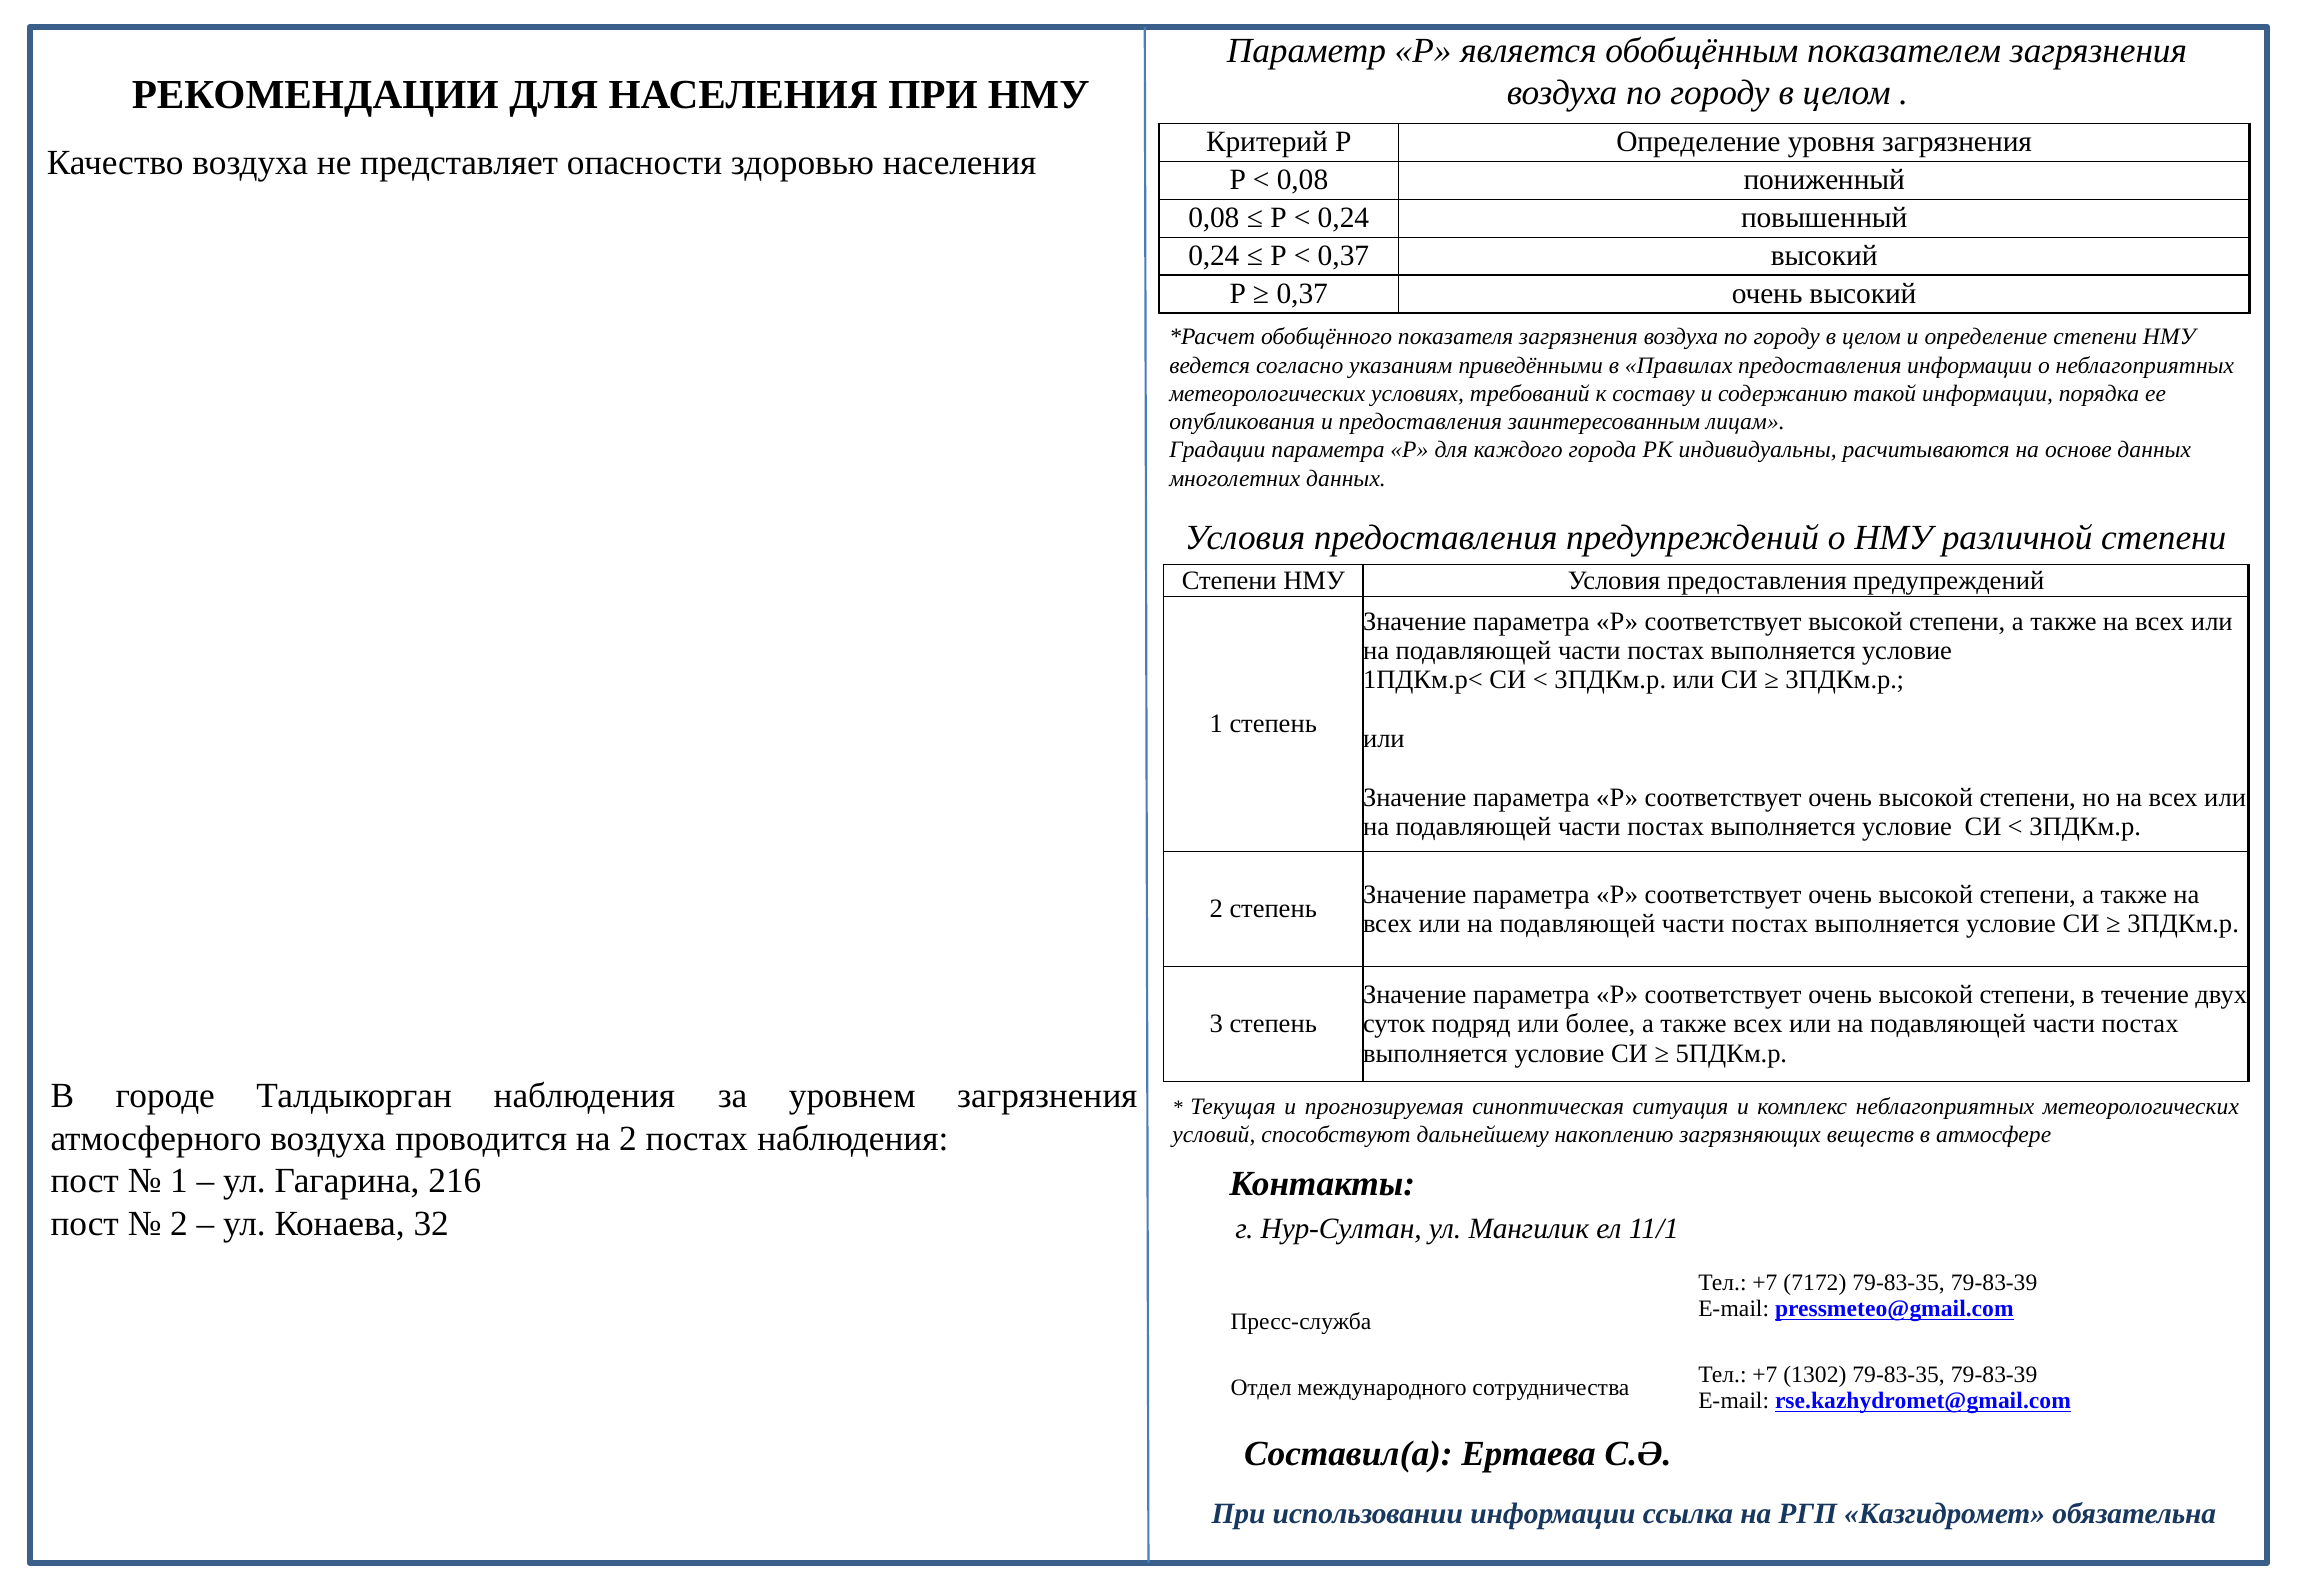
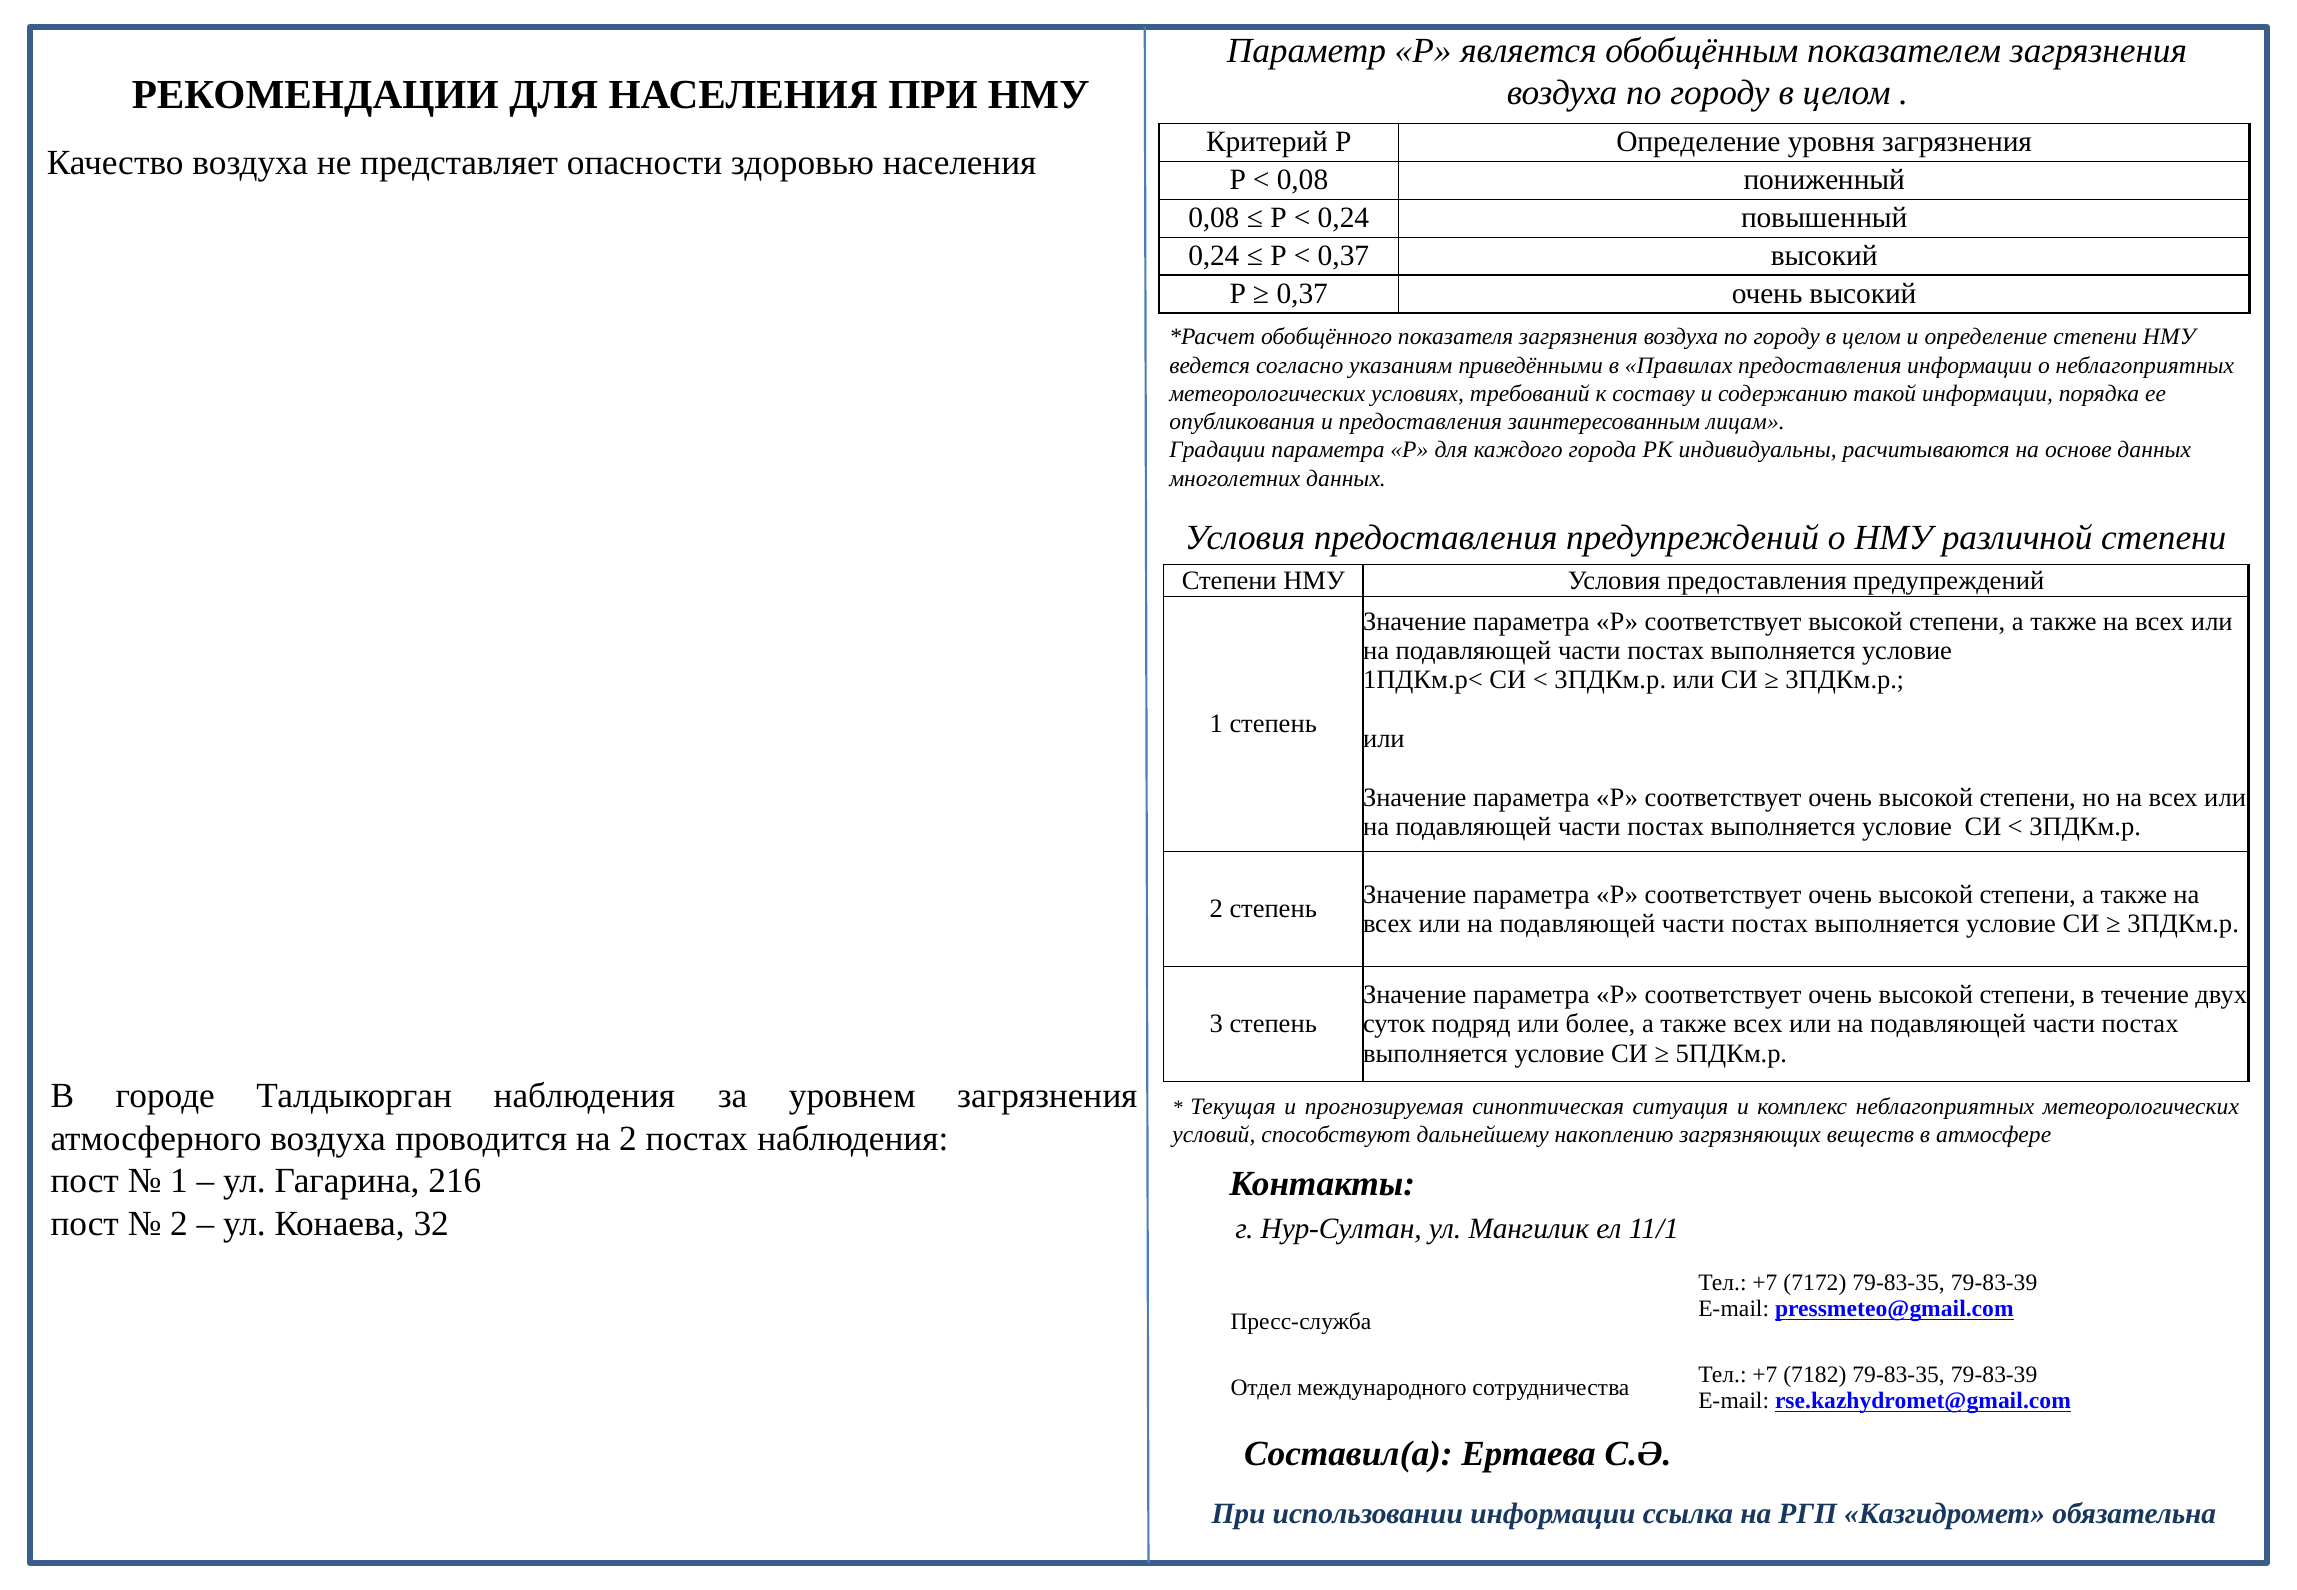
1302: 1302 -> 7182
